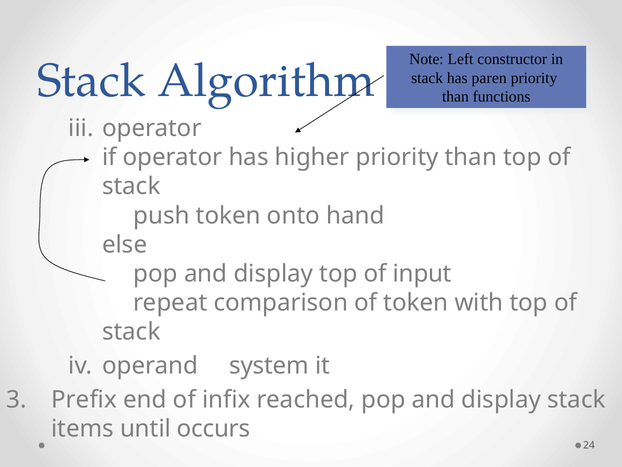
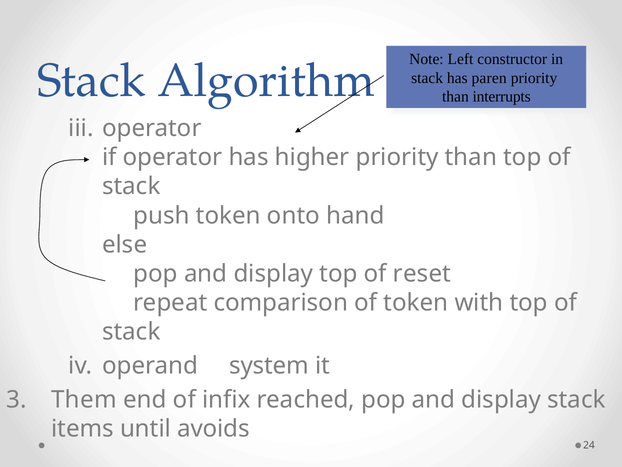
functions: functions -> interrupts
input: input -> reset
Prefix: Prefix -> Them
occurs: occurs -> avoids
